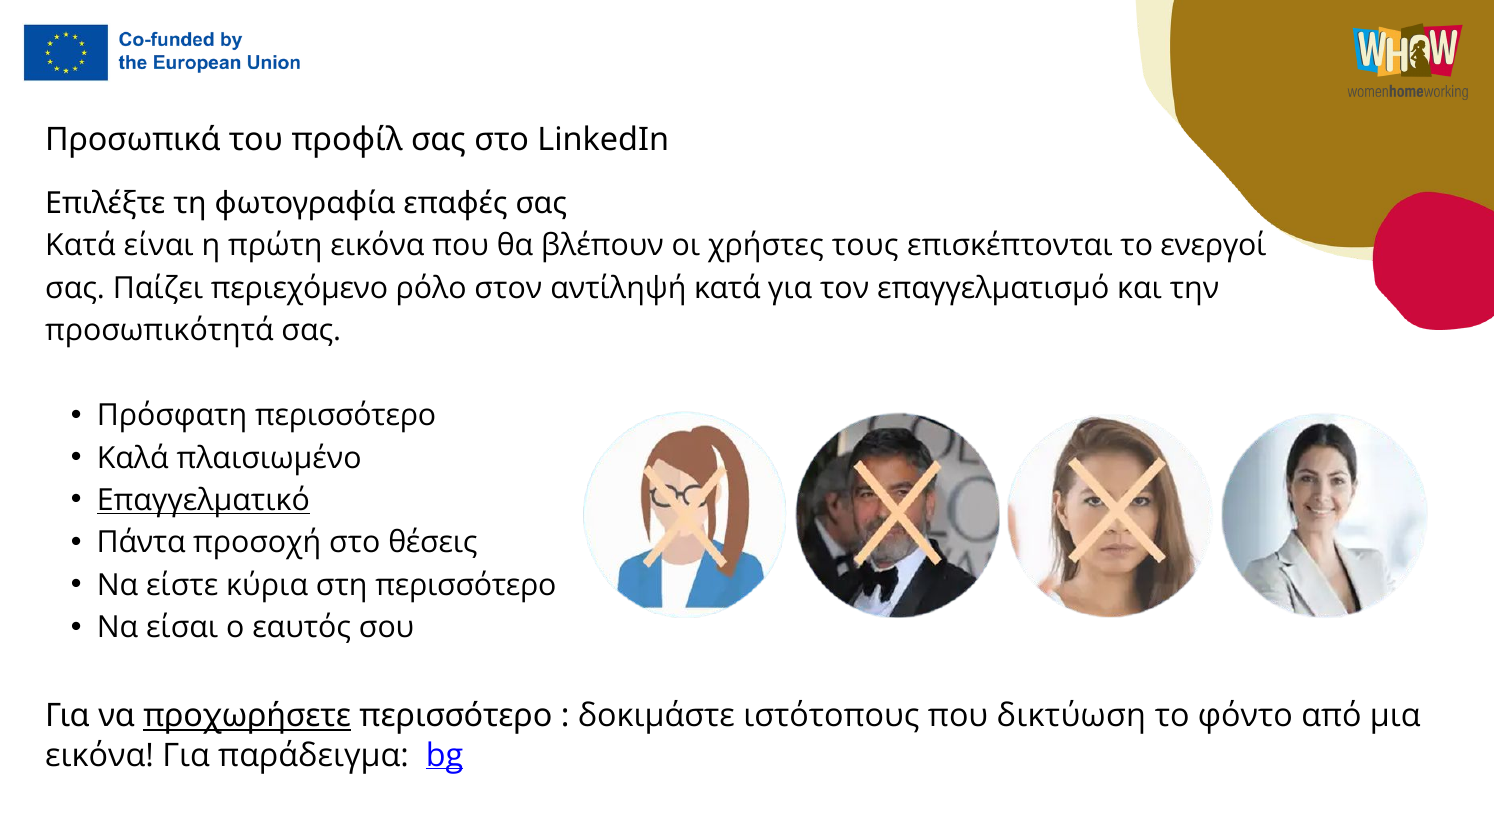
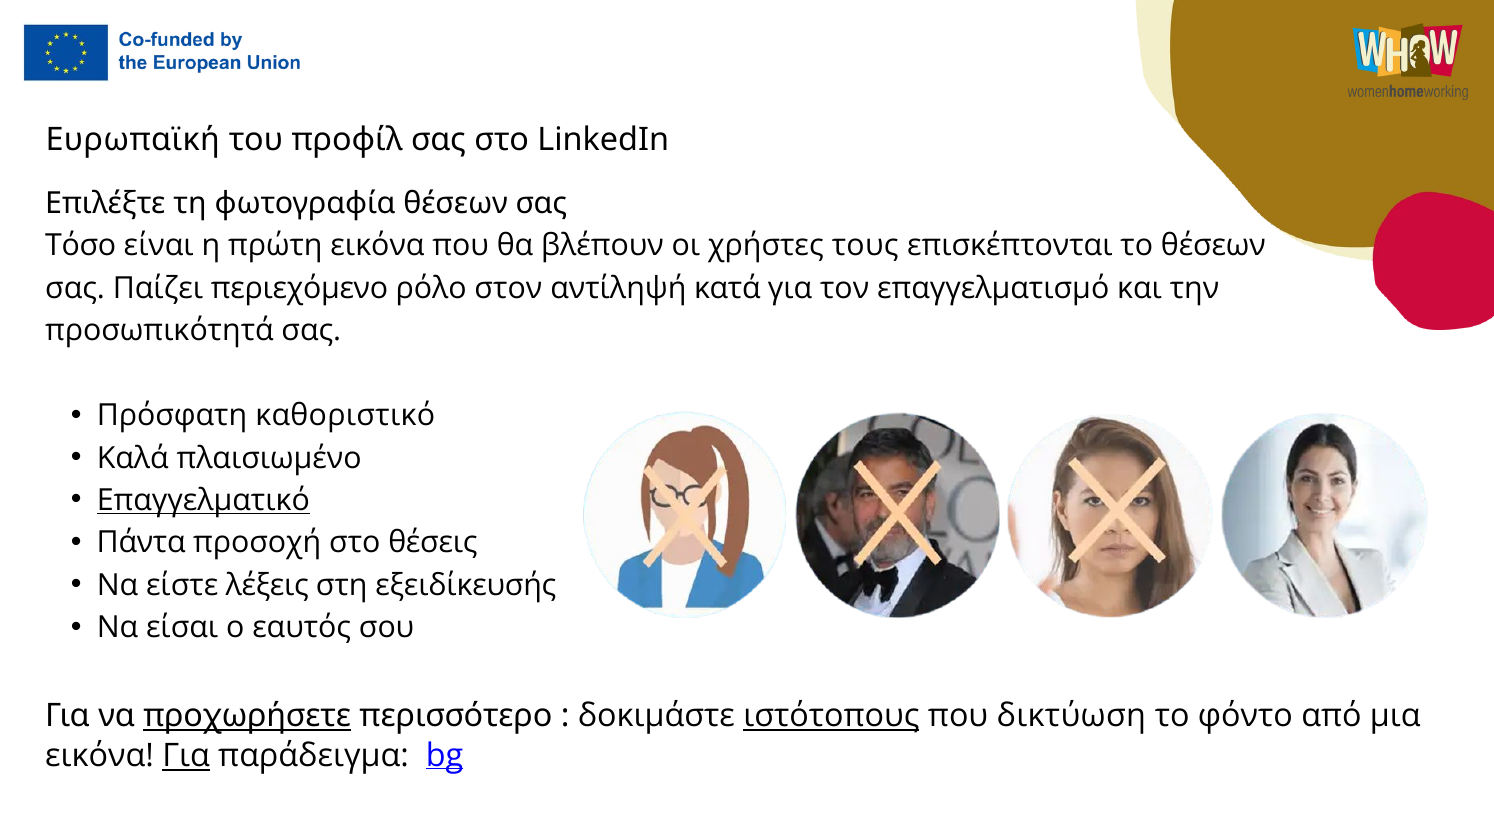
Προσωπικά: Προσωπικά -> Ευρωπαϊκή
φωτογραφία επαφές: επαφές -> θέσεων
Κατά at (80, 246): Κατά -> Τόσο
το ενεργοί: ενεργοί -> θέσεων
Πρόσφατη περισσότερο: περισσότερο -> καθοριστικό
κύρια: κύρια -> λέξεις
στη περισσότερο: περισσότερο -> εξειδίκευσής
ιστότοπους underline: none -> present
Για at (186, 756) underline: none -> present
